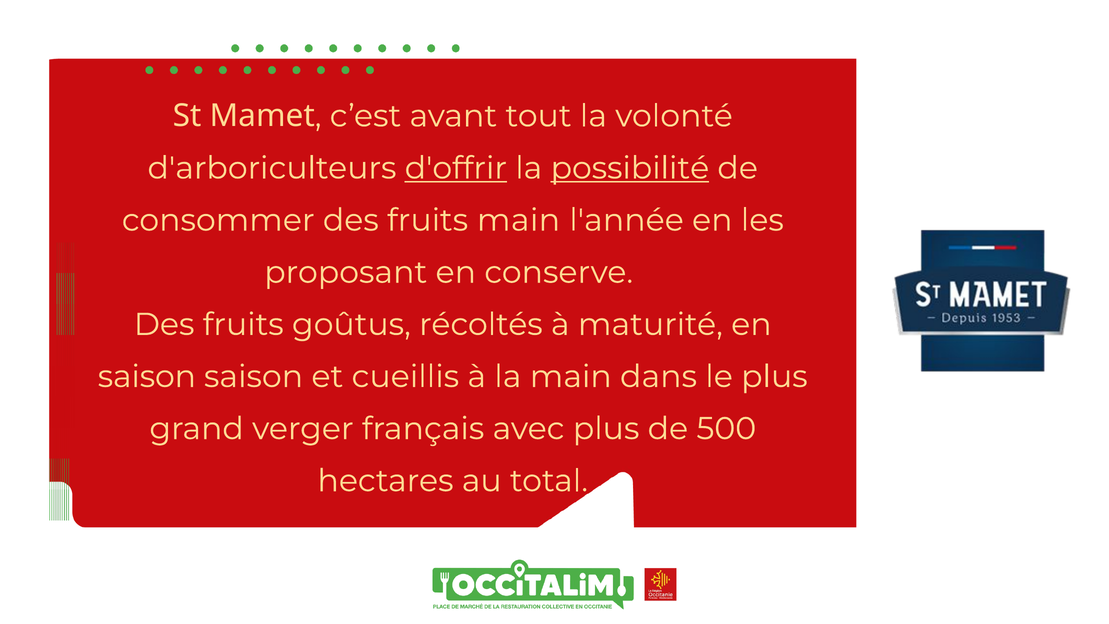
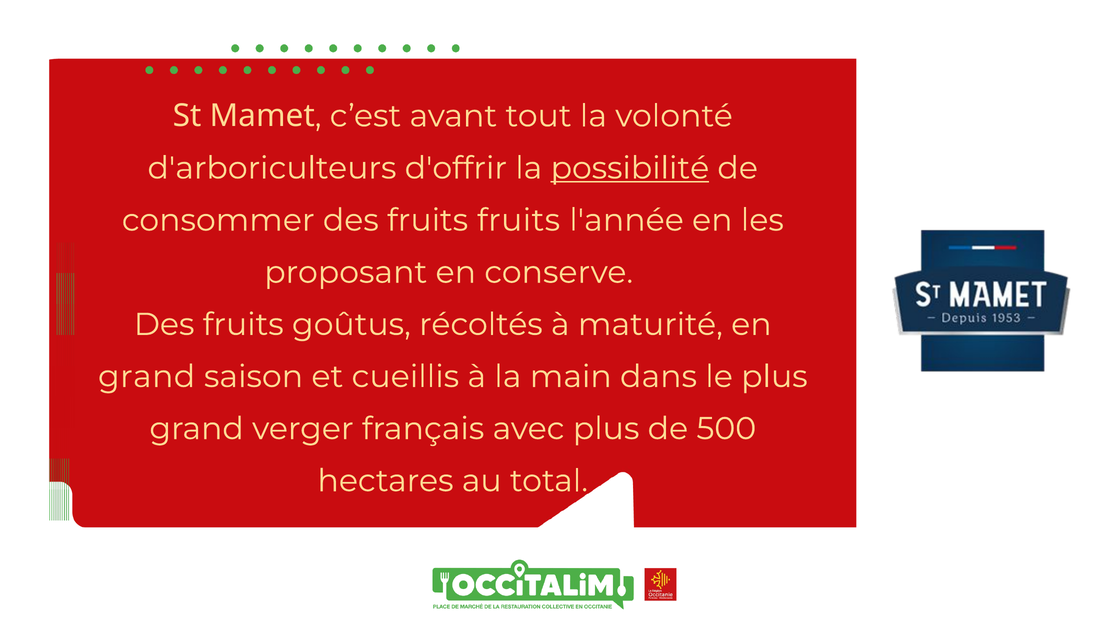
d'offrir underline: present -> none
fruits main: main -> fruits
saison at (147, 376): saison -> grand
